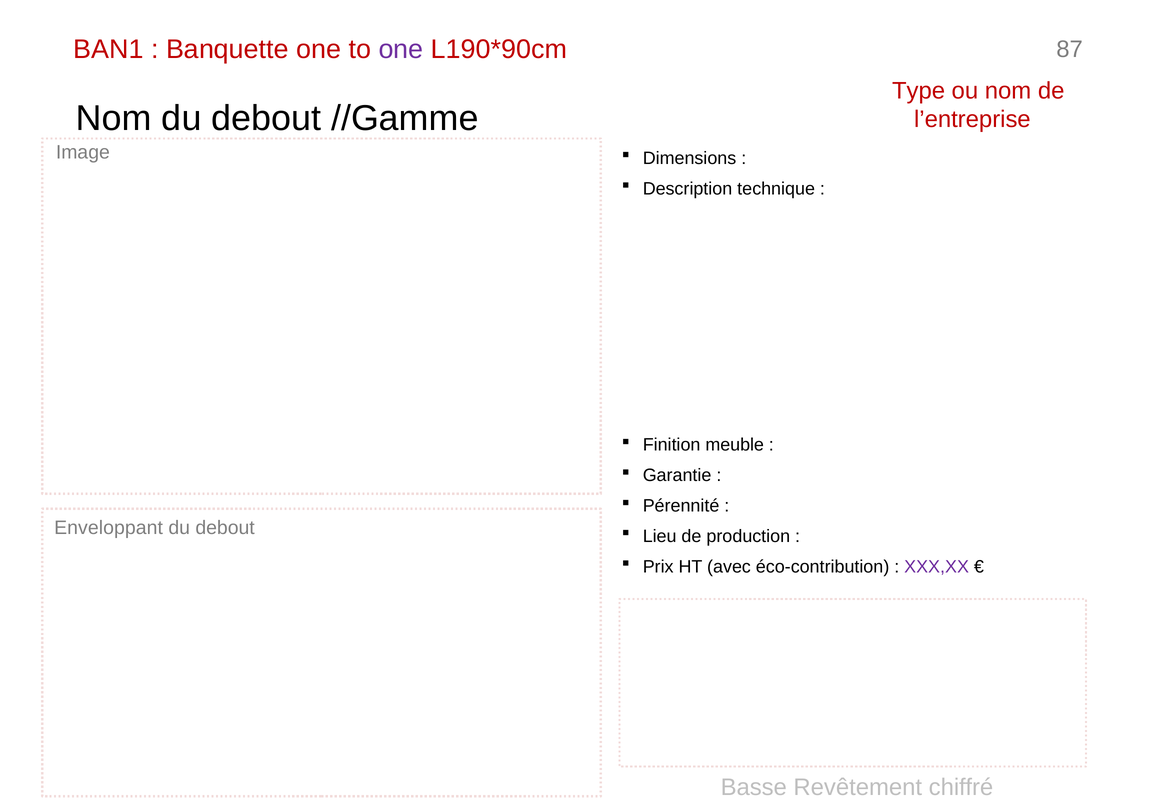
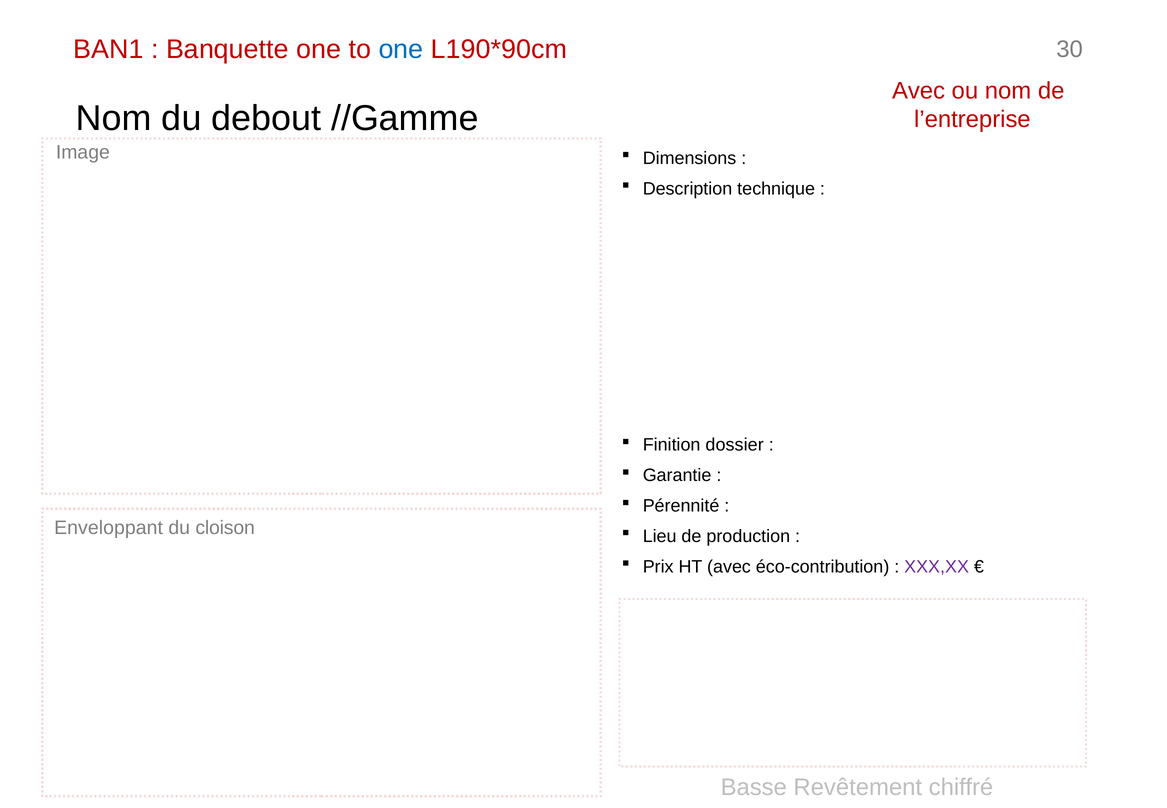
one at (401, 49) colour: purple -> blue
87: 87 -> 30
Type at (919, 91): Type -> Avec
meuble: meuble -> dossier
debout at (225, 528): debout -> cloison
